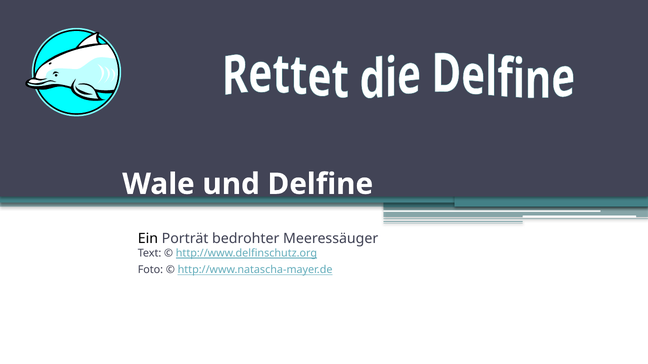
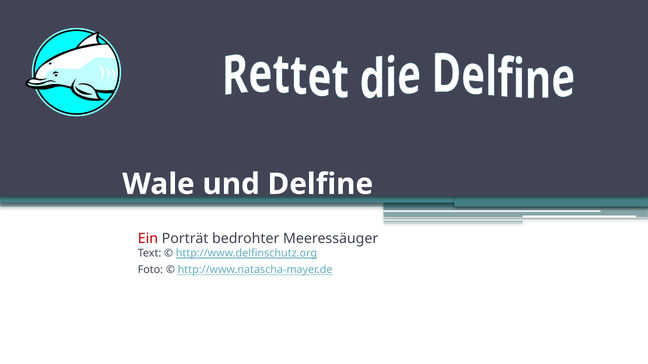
Ein colour: black -> red
